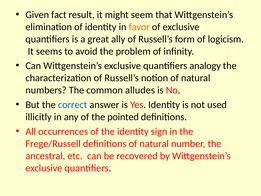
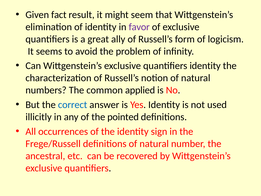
favor colour: orange -> purple
quantifiers analogy: analogy -> identity
alludes: alludes -> applied
